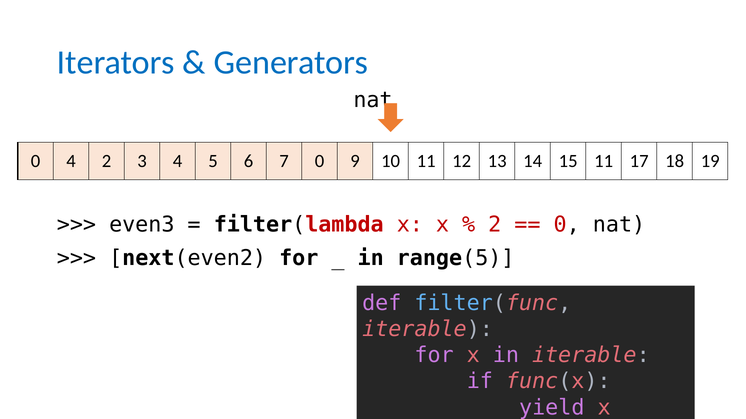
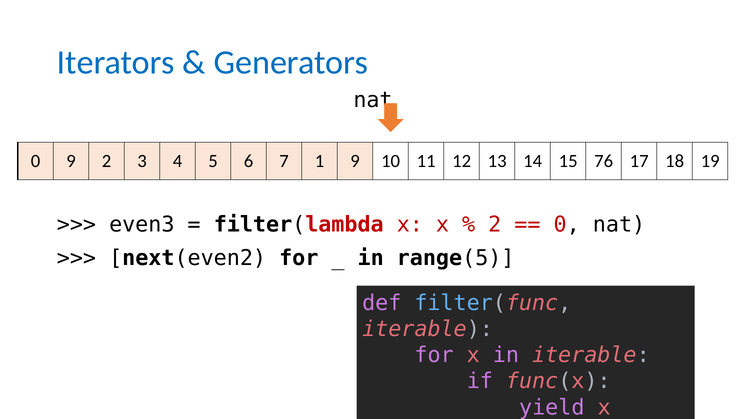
0 4: 4 -> 9
7 0: 0 -> 1
15 11: 11 -> 76
